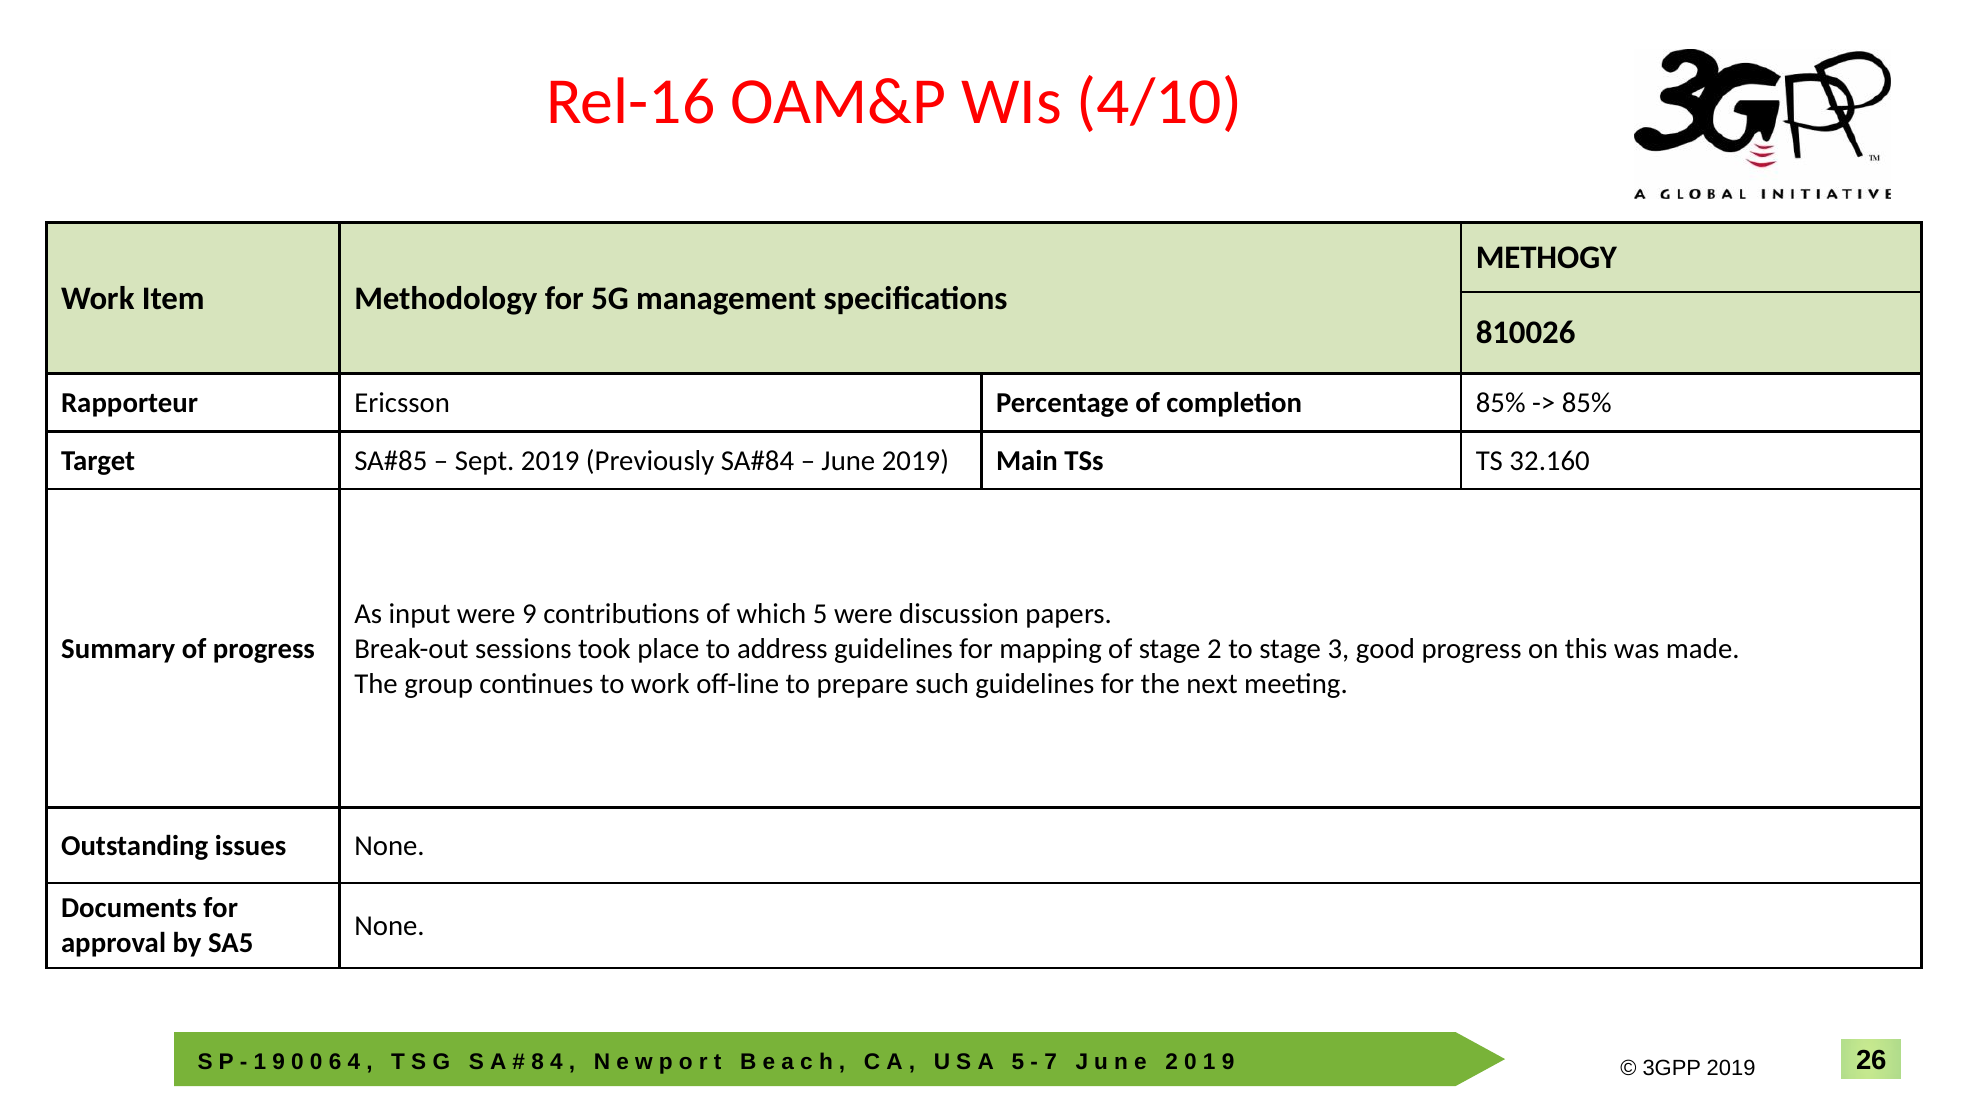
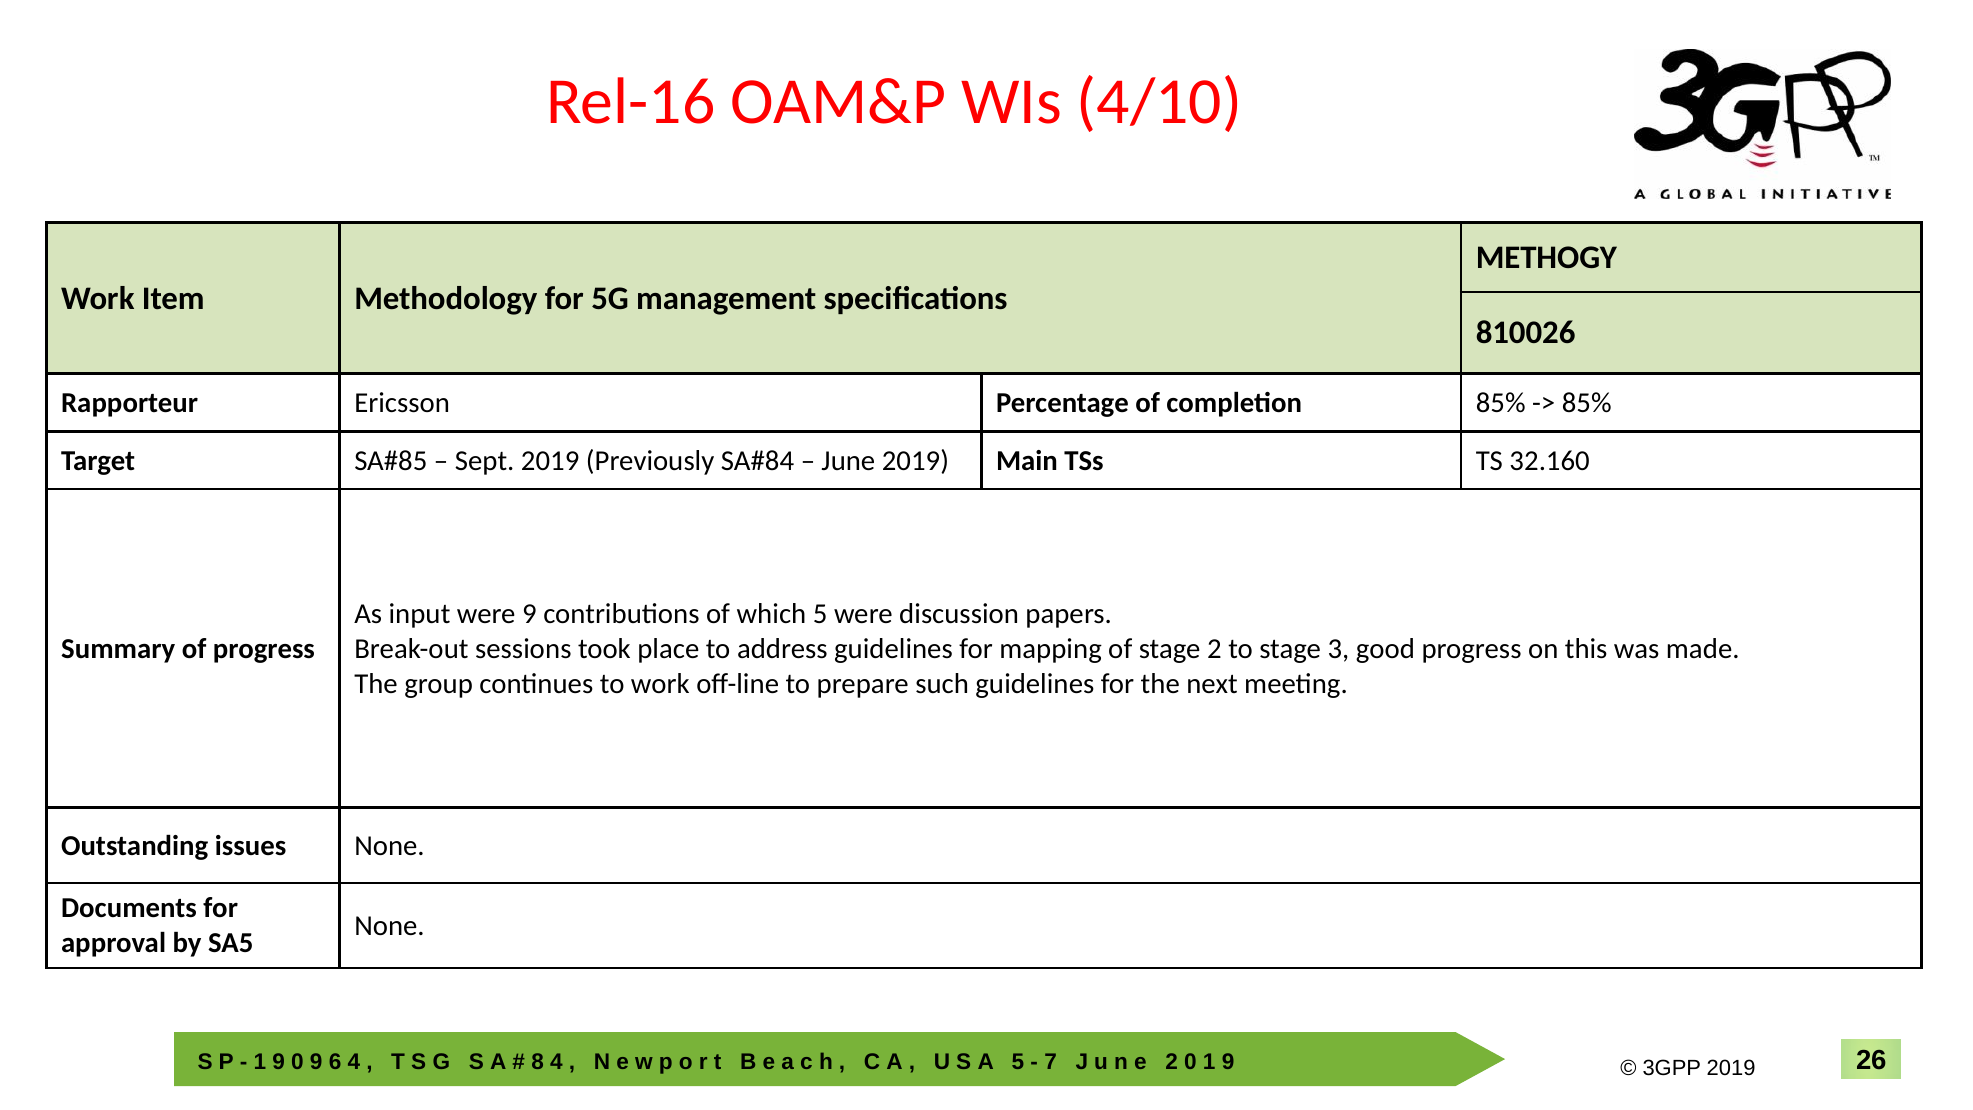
0 at (316, 1062): 0 -> 9
